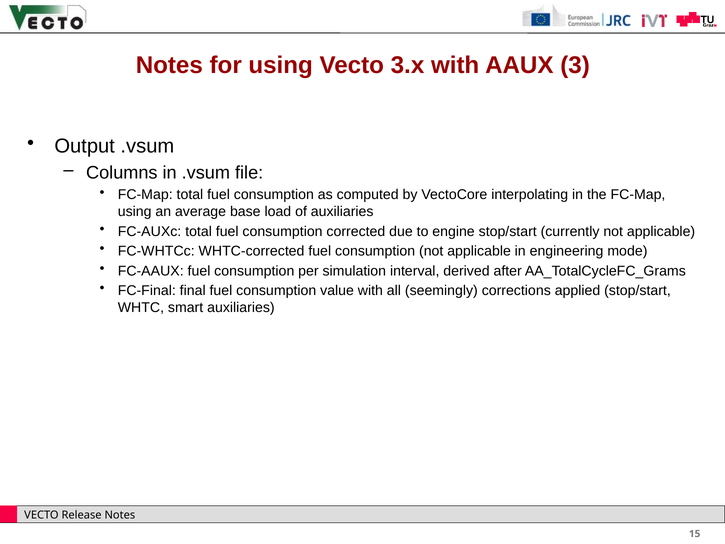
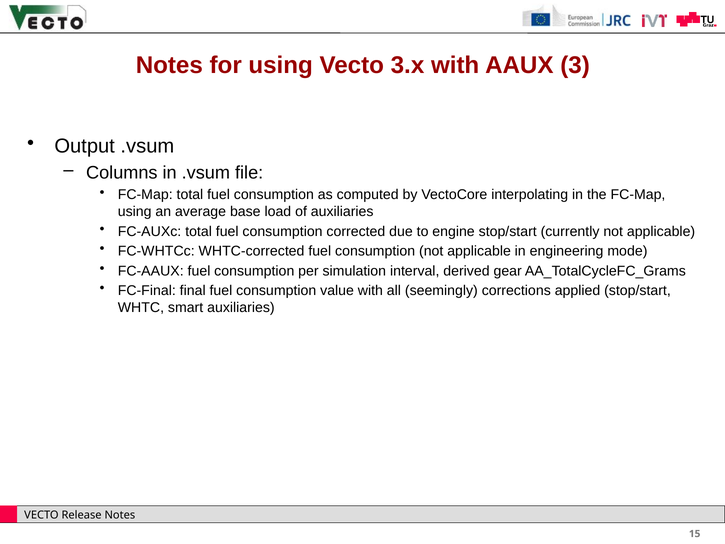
after: after -> gear
